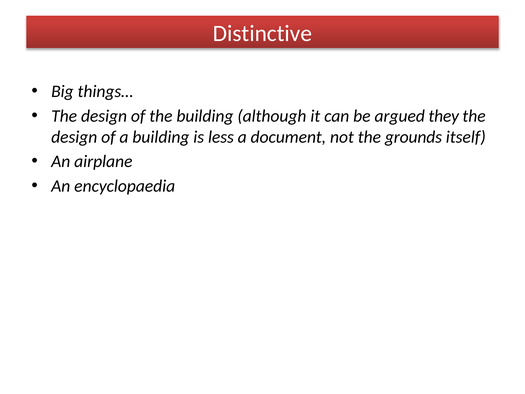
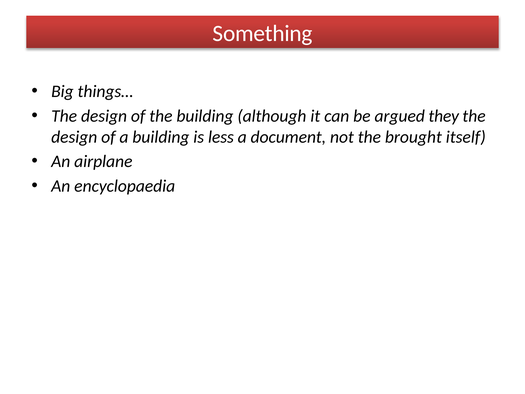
Distinctive: Distinctive -> Something
grounds: grounds -> brought
